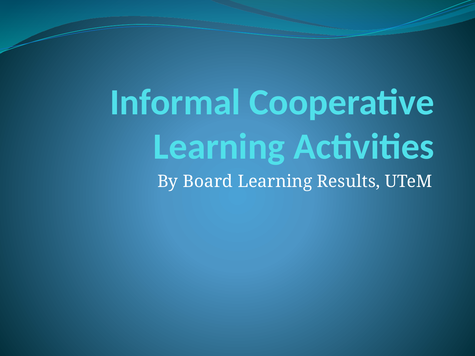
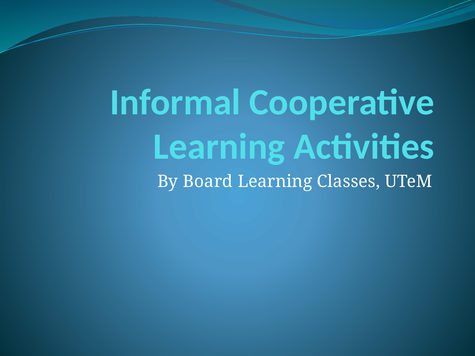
Results: Results -> Classes
